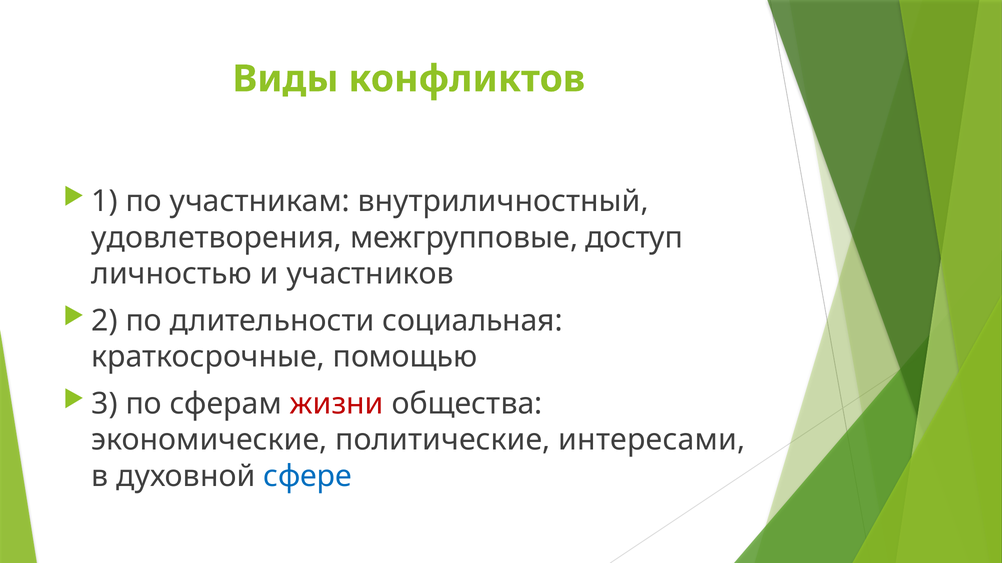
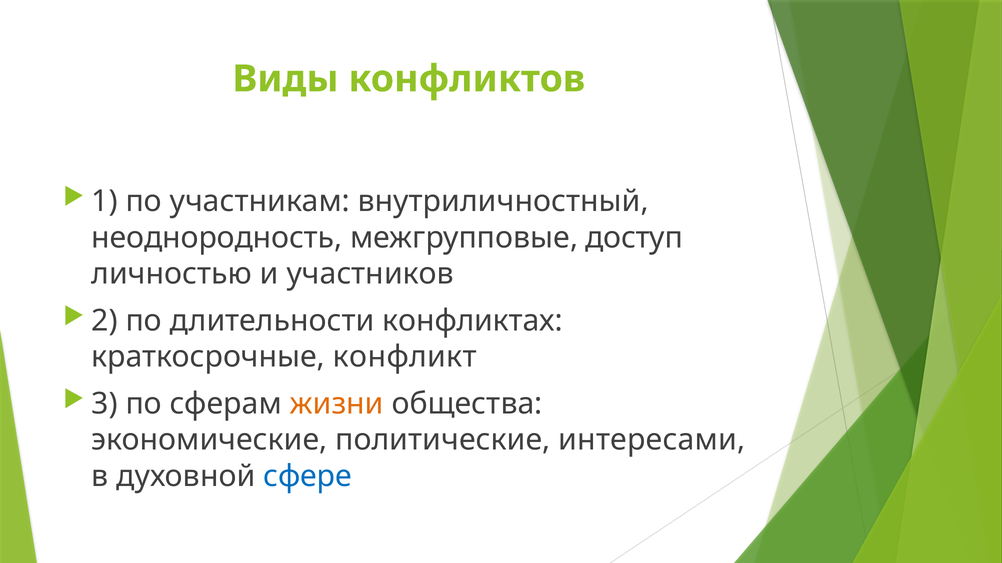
удовлетворения: удовлетворения -> неоднородность
социальная: социальная -> конфликтах
помощью: помощью -> конфликт
жизни colour: red -> orange
